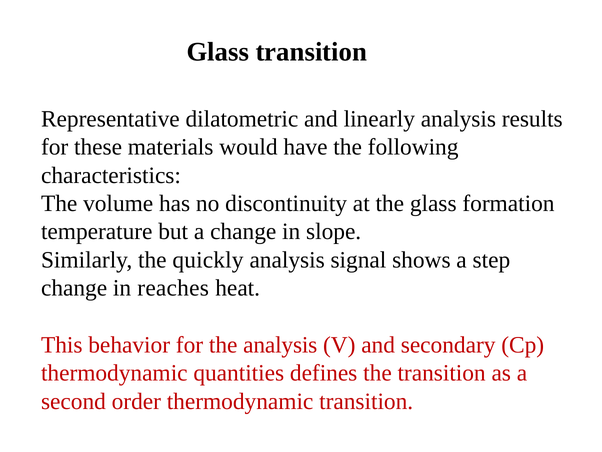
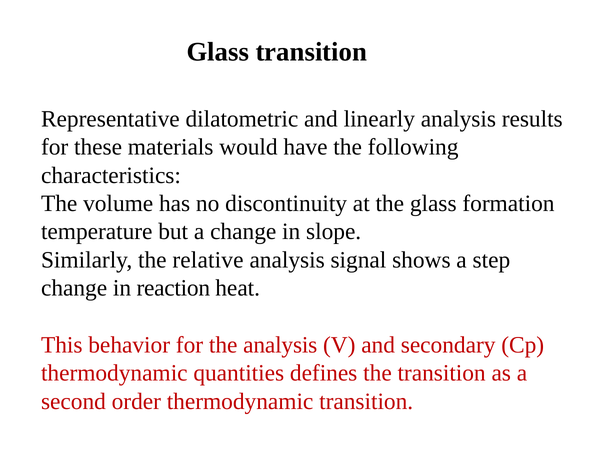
quickly: quickly -> relative
reaches: reaches -> reaction
